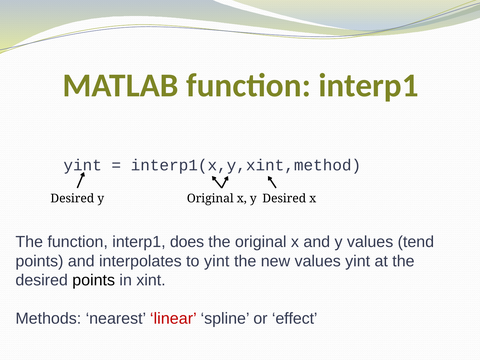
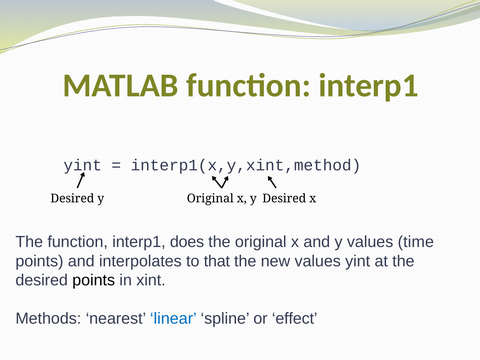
tend: tend -> time
to yint: yint -> that
linear colour: red -> blue
